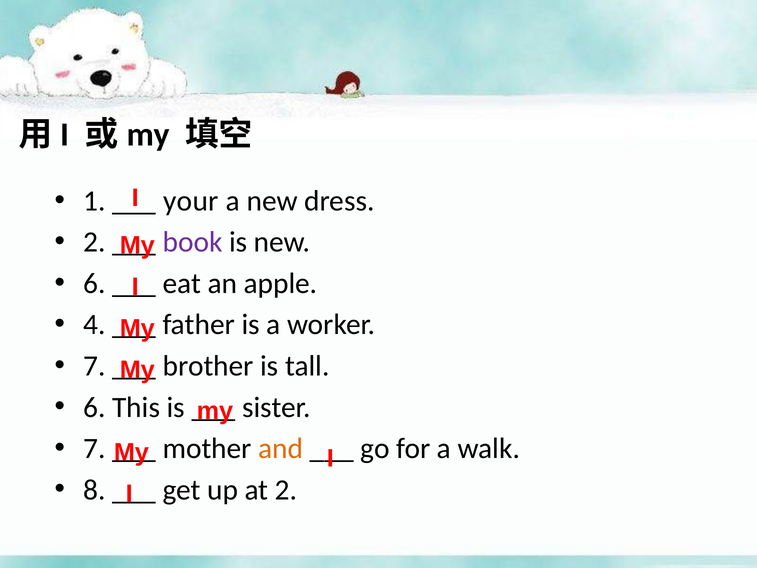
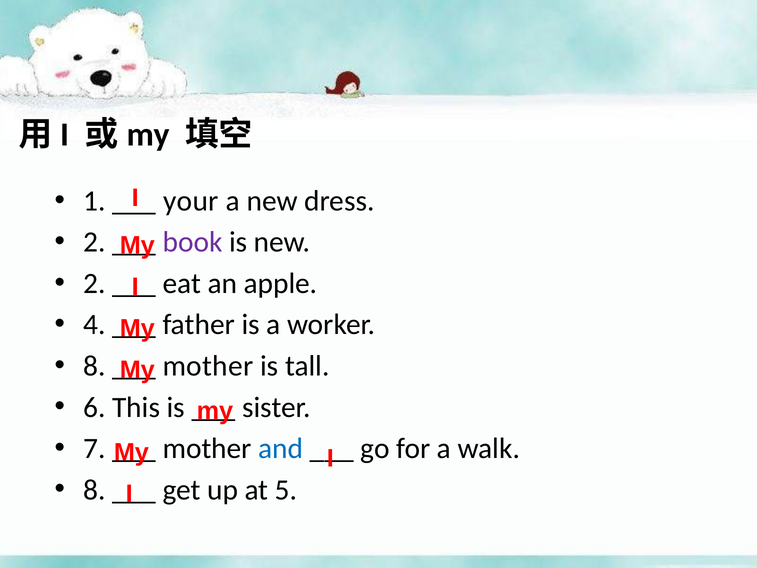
6 at (94, 283): 6 -> 2
7 at (94, 366): 7 -> 8
brother at (208, 366): brother -> mother
and colour: orange -> blue
at 2: 2 -> 5
